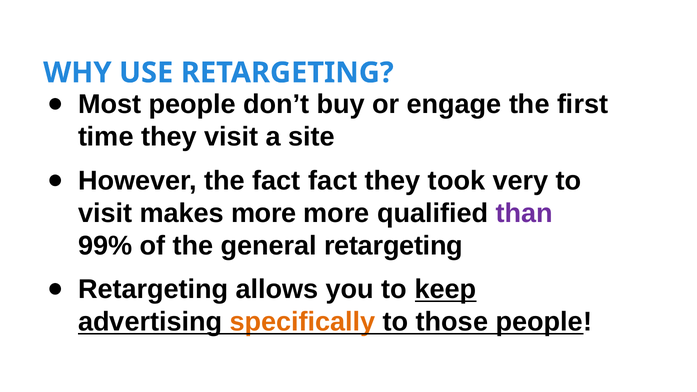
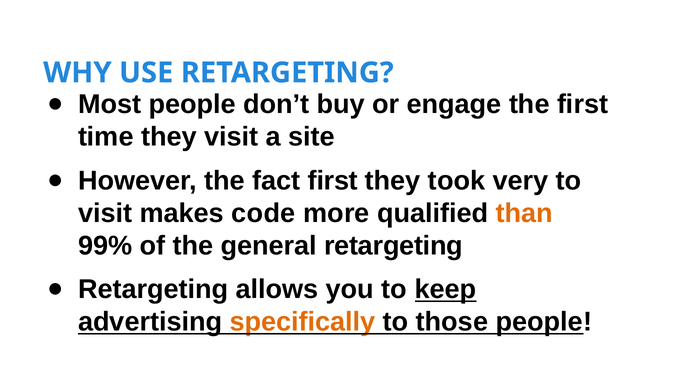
fact fact: fact -> first
makes more: more -> code
than colour: purple -> orange
